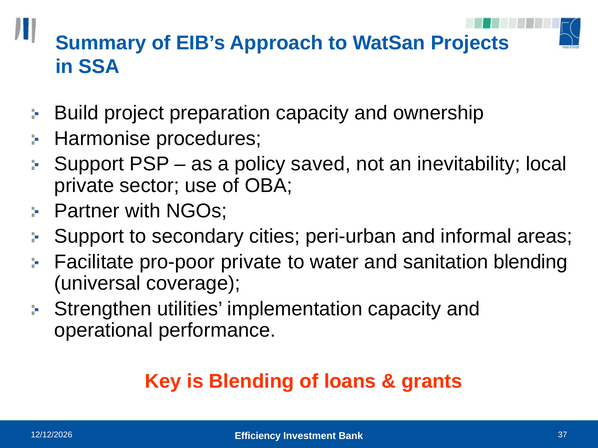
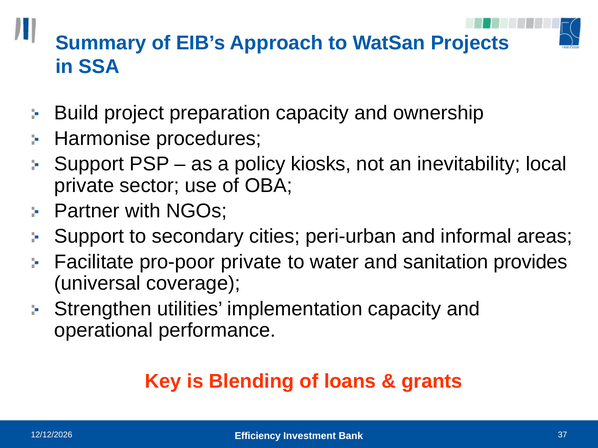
saved: saved -> kiosks
sanitation blending: blending -> provides
